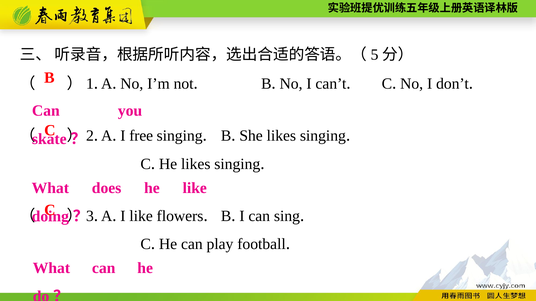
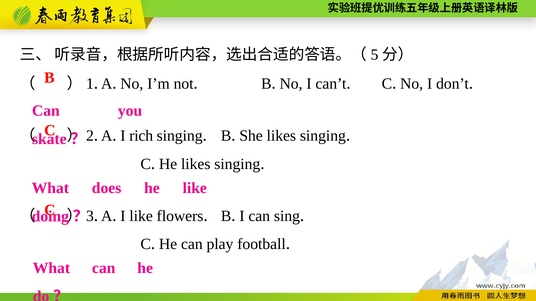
free: free -> rich
